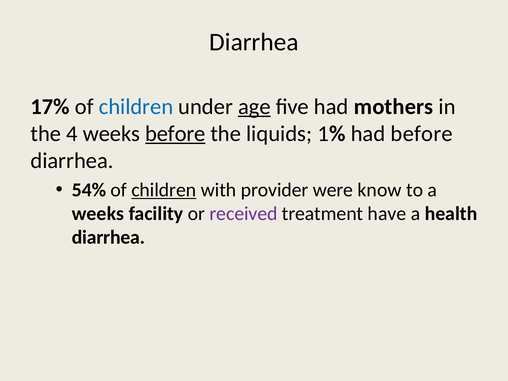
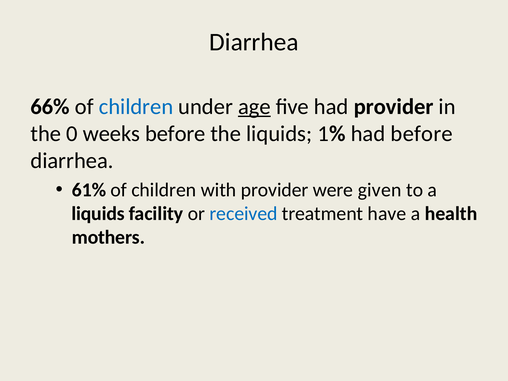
17%: 17% -> 66%
had mothers: mothers -> provider
4: 4 -> 0
before at (175, 134) underline: present -> none
54%: 54% -> 61%
children at (164, 190) underline: present -> none
know: know -> given
weeks at (98, 214): weeks -> liquids
received colour: purple -> blue
diarrhea at (108, 237): diarrhea -> mothers
